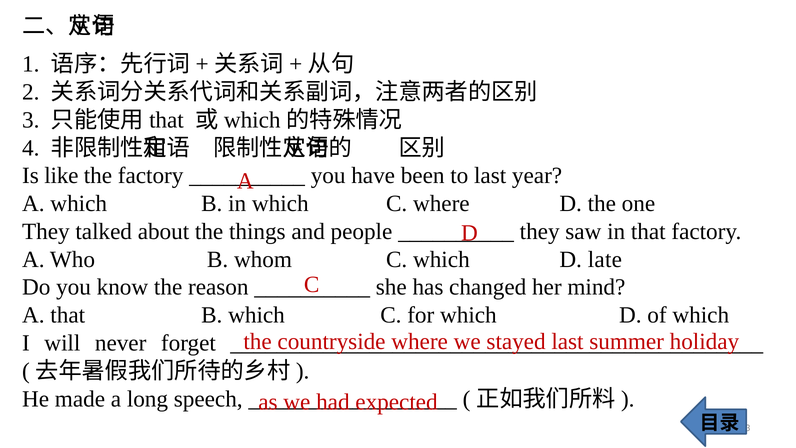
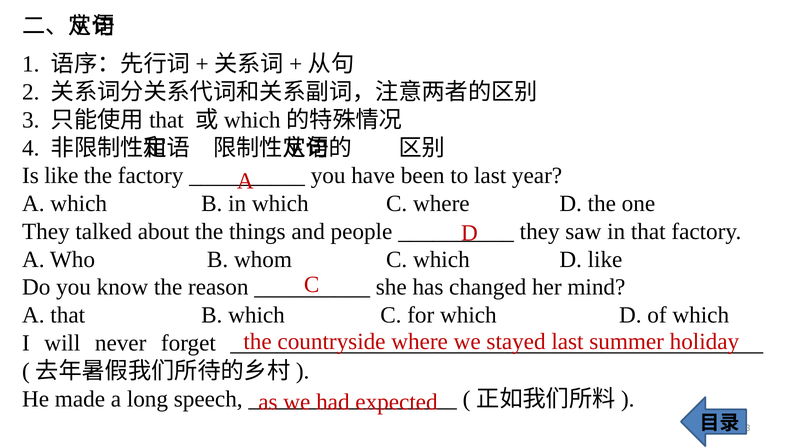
D late: late -> like
